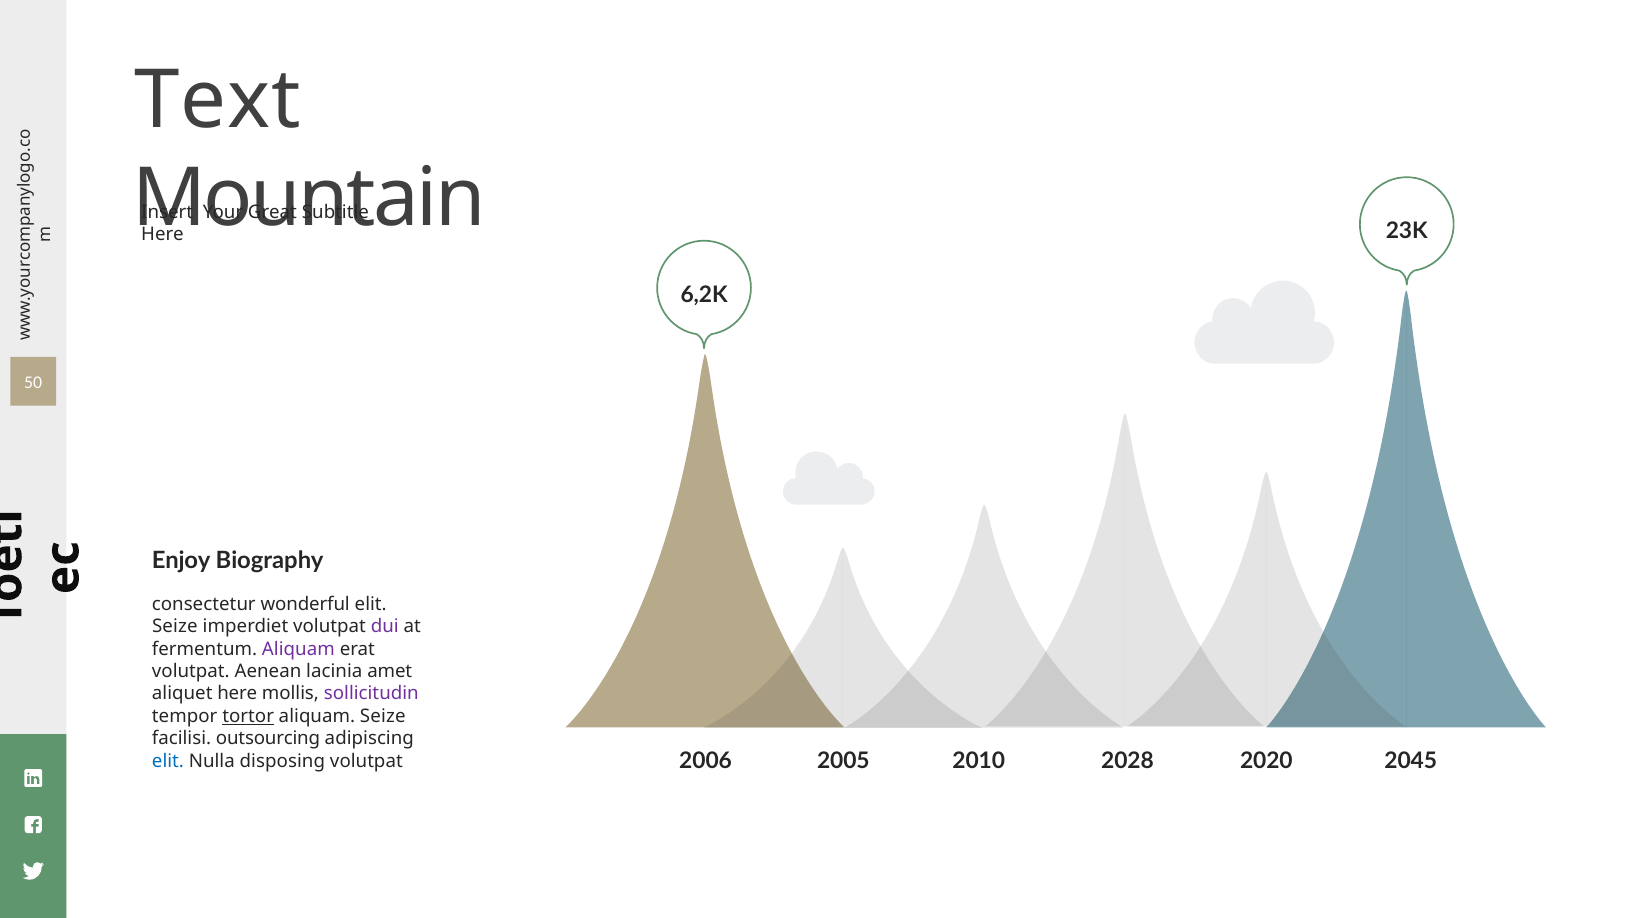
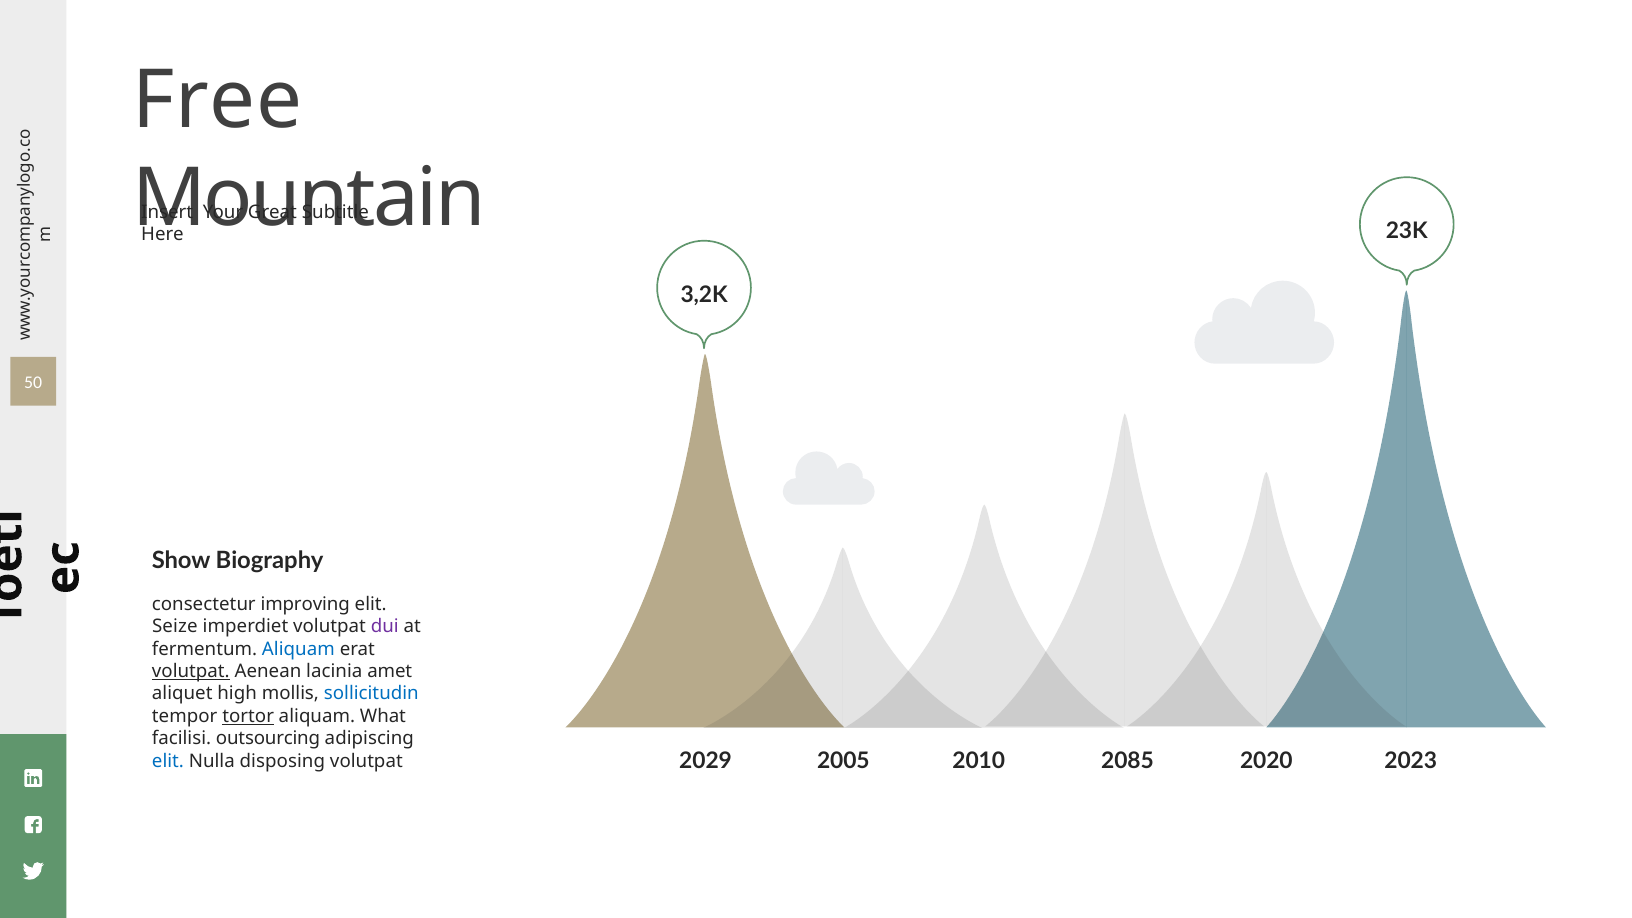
Text: Text -> Free
6,2K: 6,2K -> 3,2K
Enjoy: Enjoy -> Show
wonderful: wonderful -> improving
Aliquam at (298, 649) colour: purple -> blue
volutpat at (191, 671) underline: none -> present
aliquet here: here -> high
sollicitudin colour: purple -> blue
aliquam Seize: Seize -> What
2006: 2006 -> 2029
2028: 2028 -> 2085
2045: 2045 -> 2023
